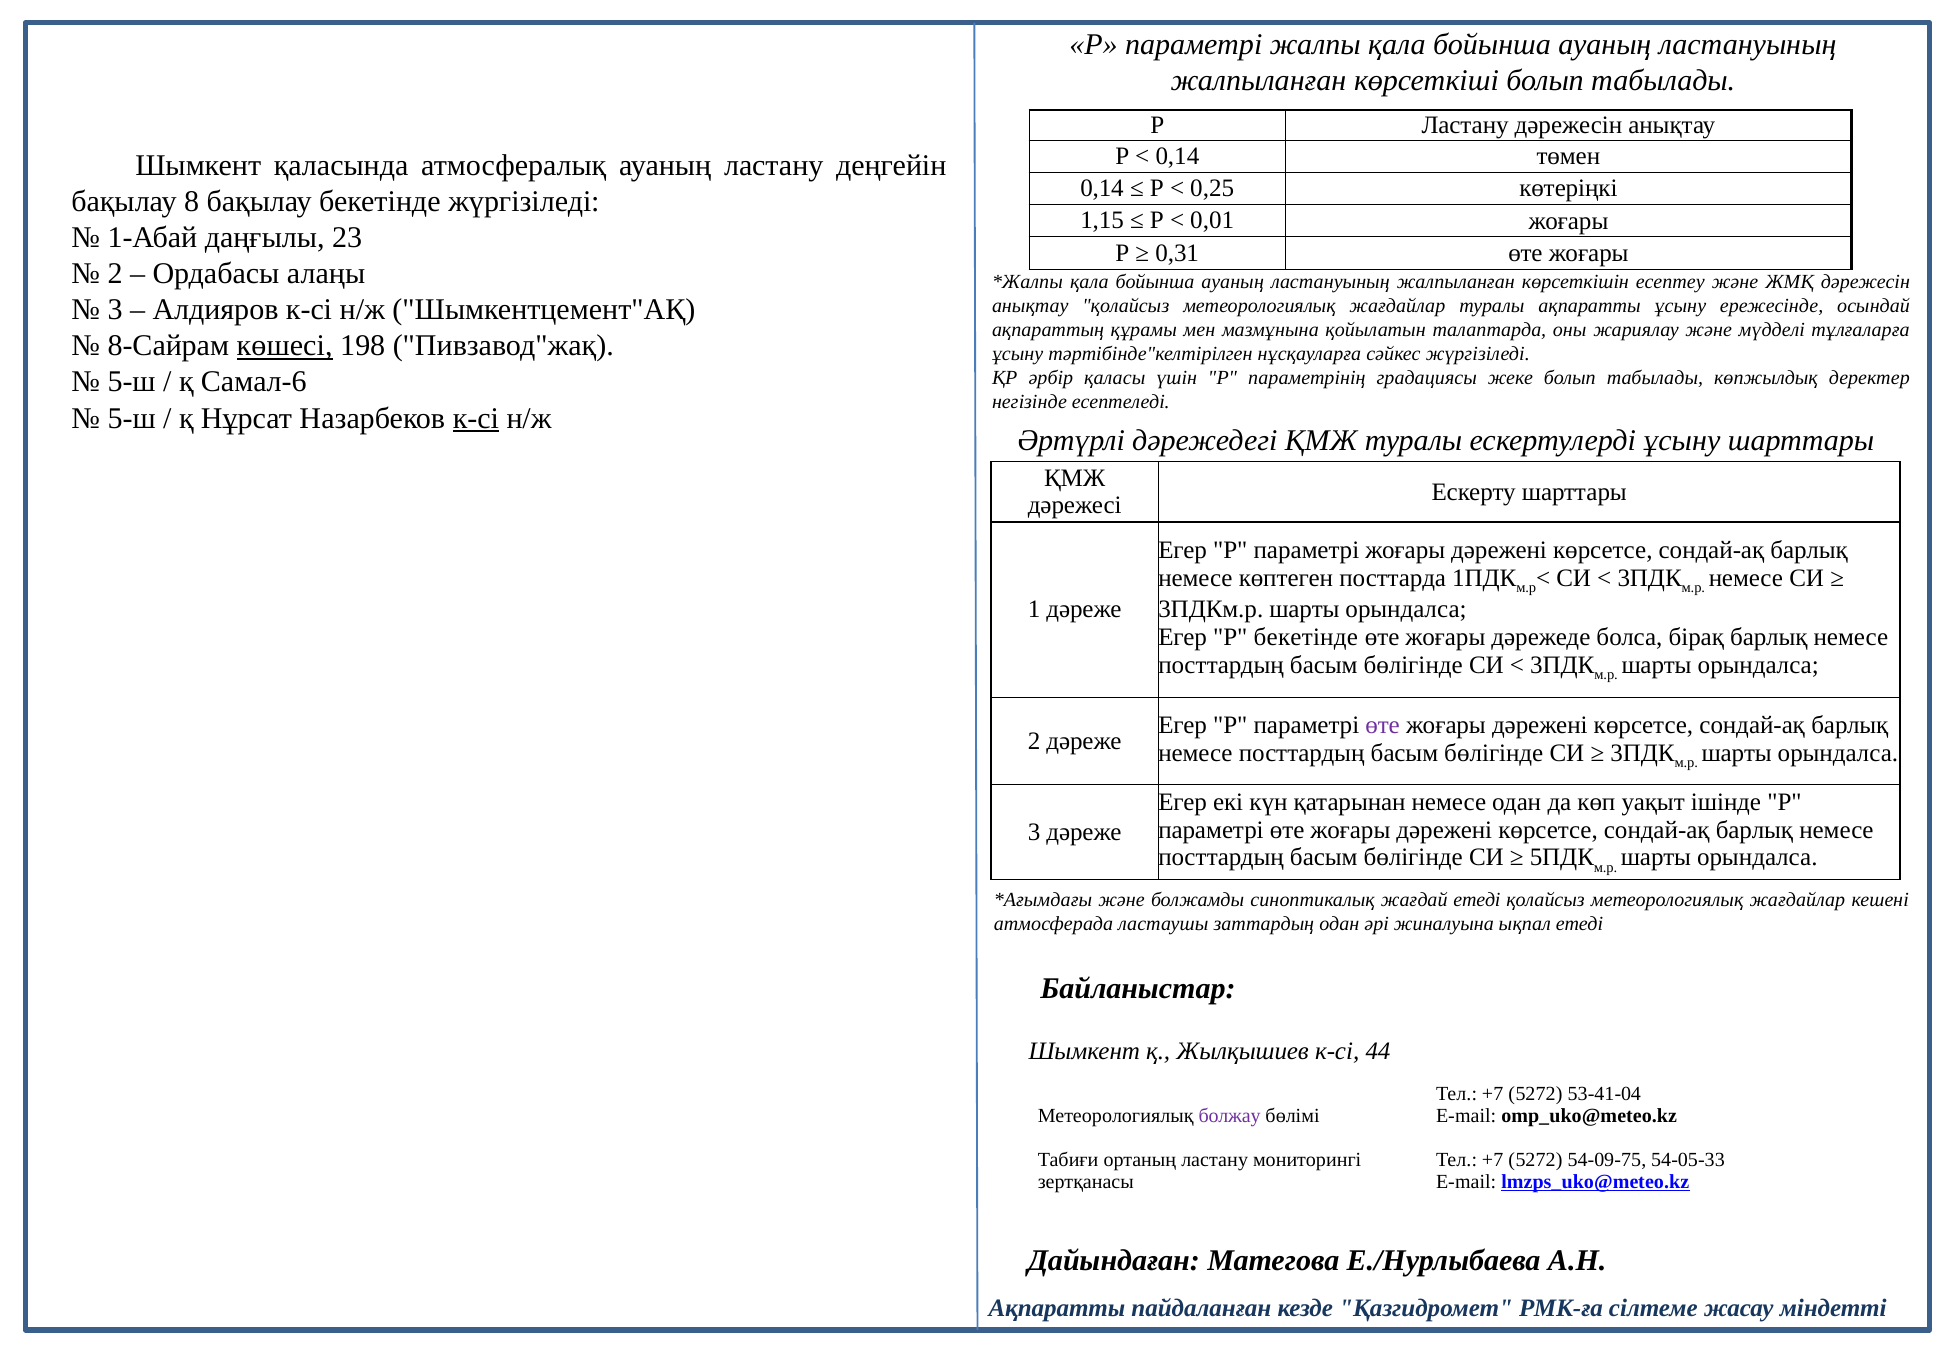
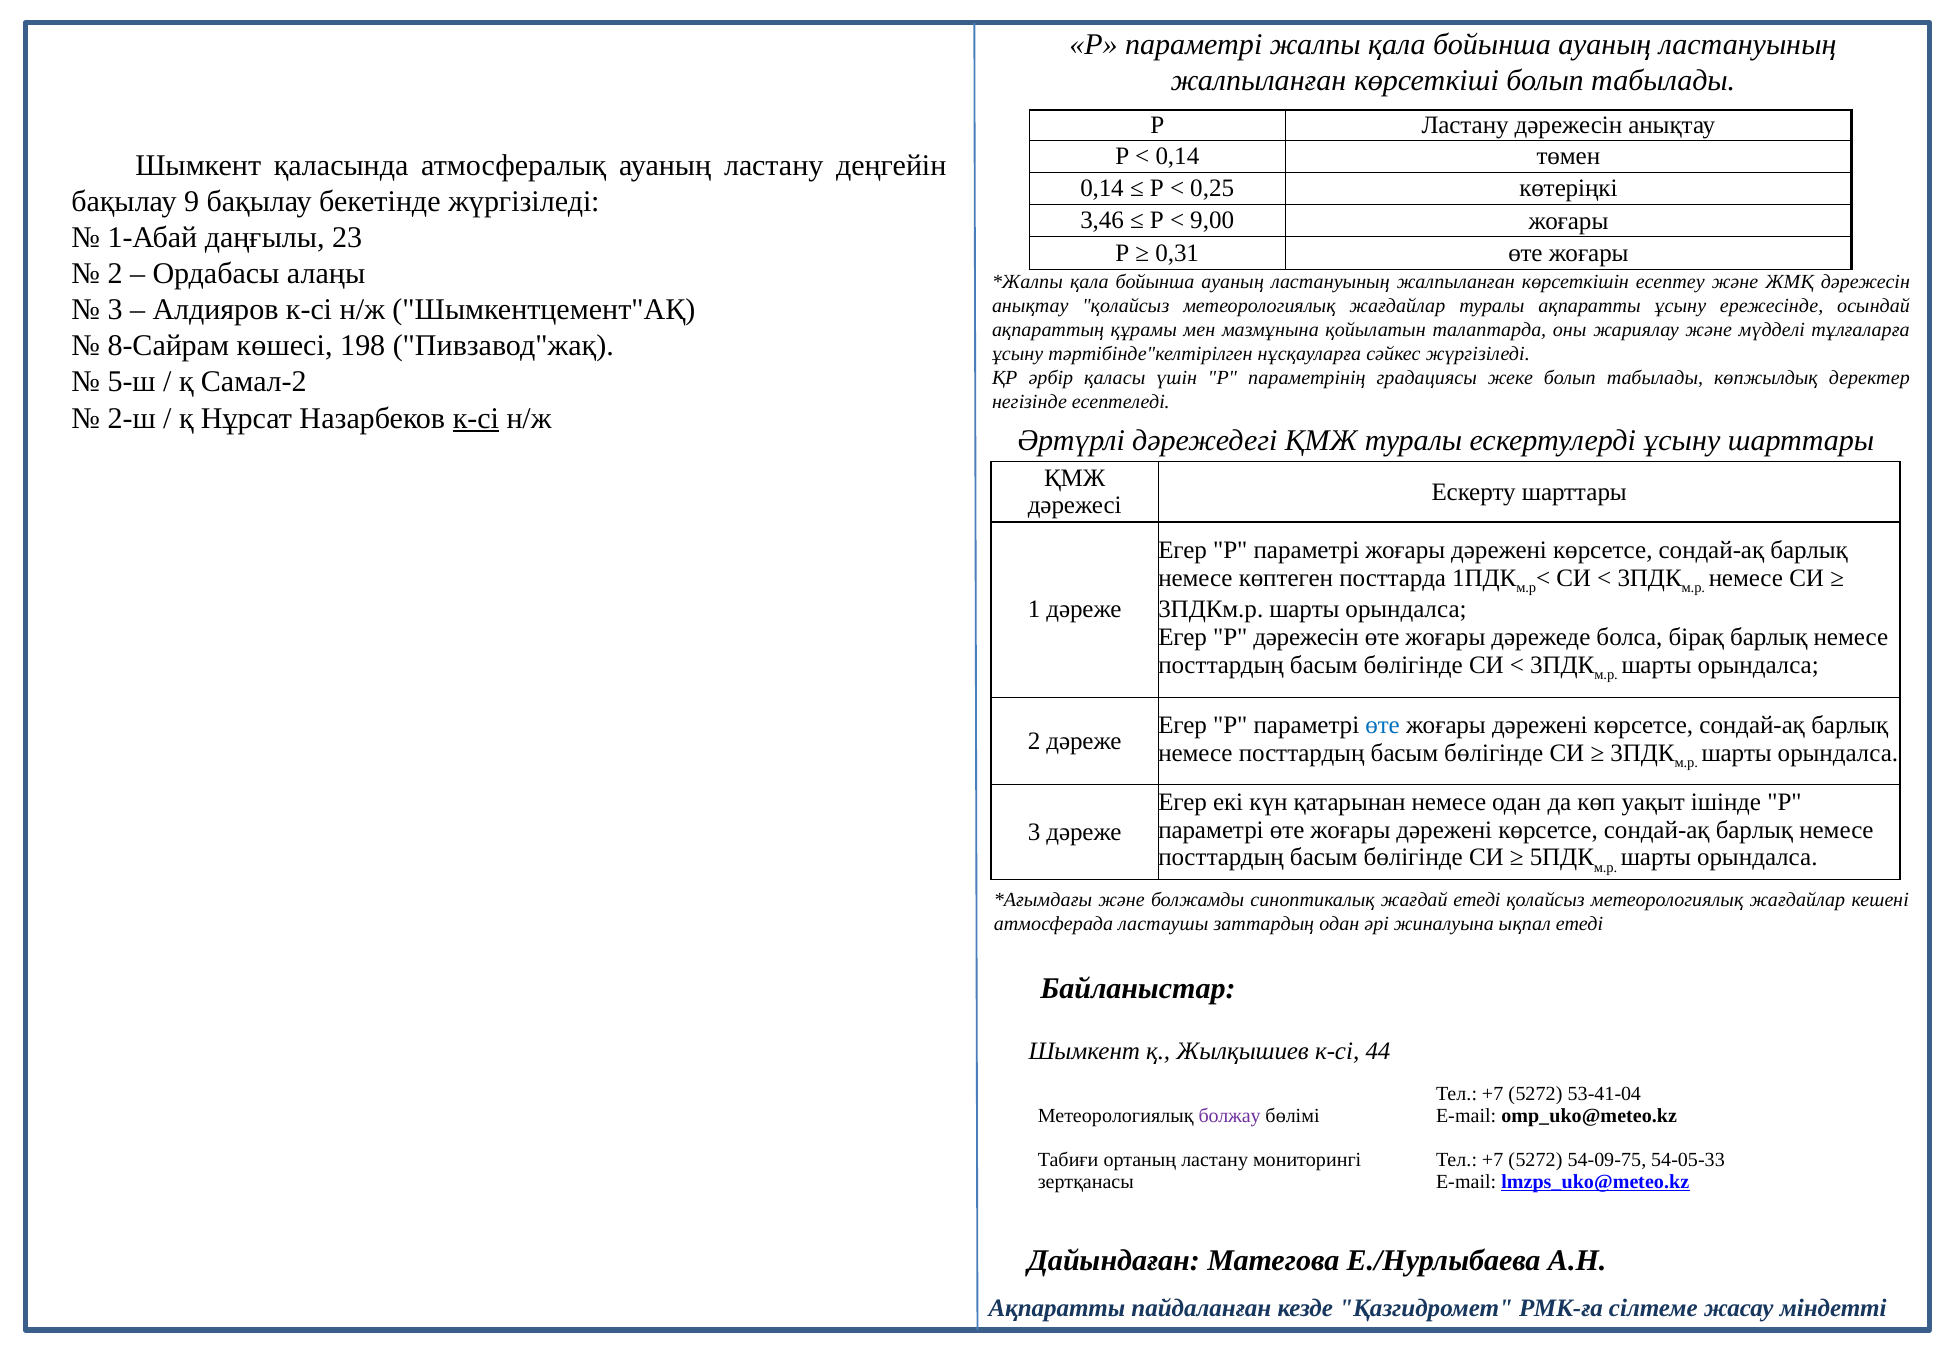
8: 8 -> 9
1,15: 1,15 -> 3,46
0,01: 0,01 -> 9,00
көшесі underline: present -> none
Самал-6: Самал-6 -> Самал-2
5-ш at (132, 418): 5-ш -> 2-ш
P бекетінде: бекетінде -> дәрежесін
өте at (1383, 725) colour: purple -> blue
